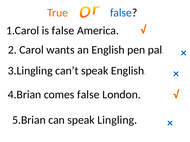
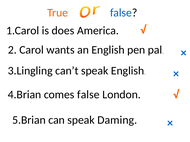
is false: false -> does
Lingling: Lingling -> Daming
